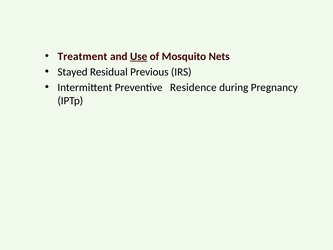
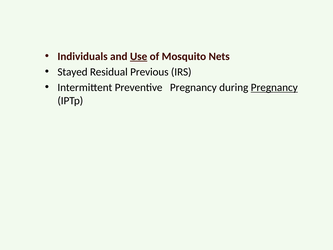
Treatment: Treatment -> Individuals
Preventive Residence: Residence -> Pregnancy
Pregnancy at (274, 87) underline: none -> present
